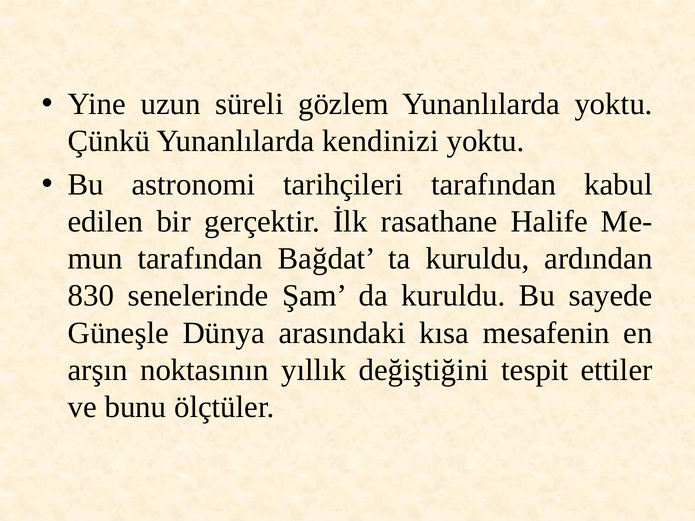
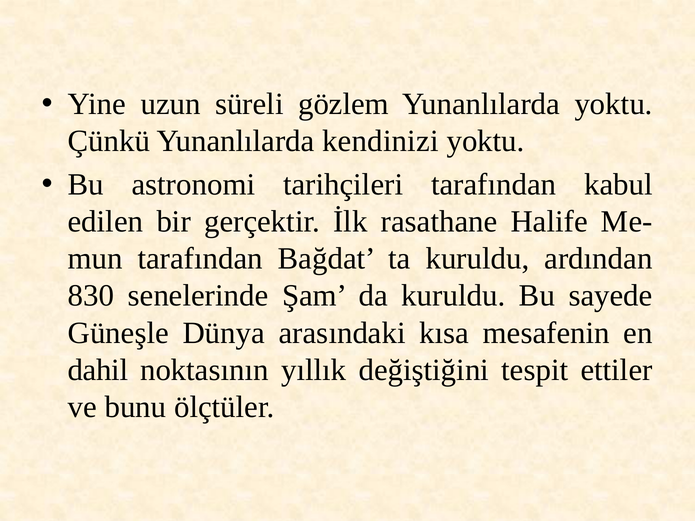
arşın: arşın -> dahil
